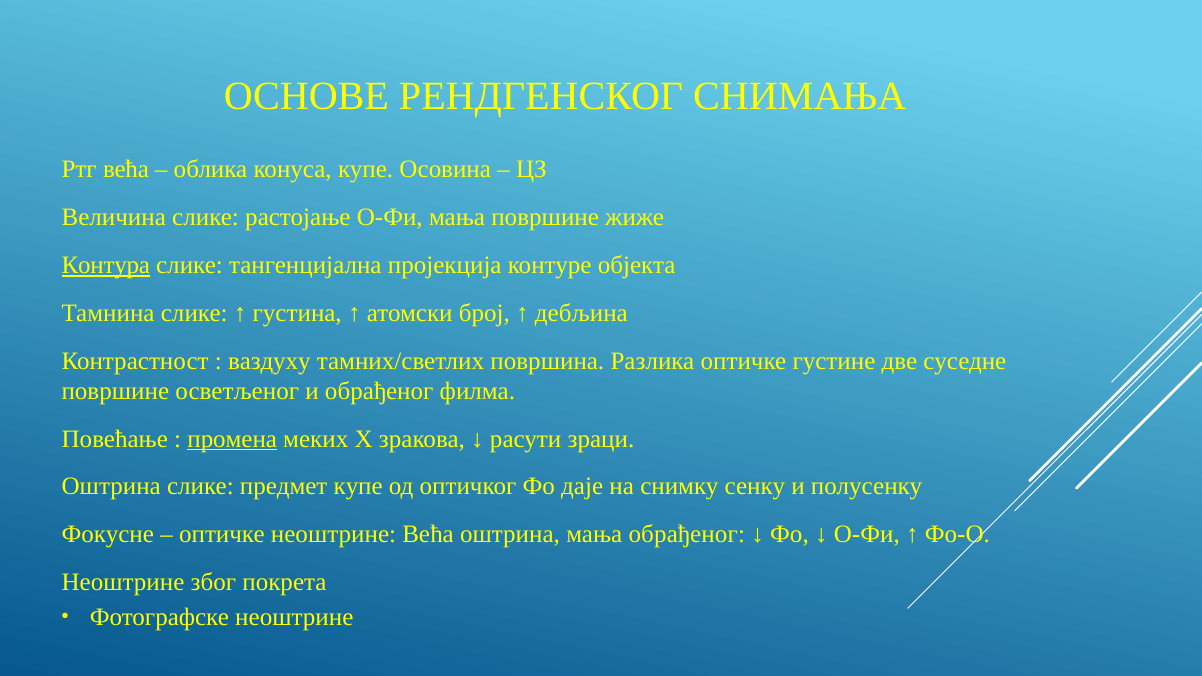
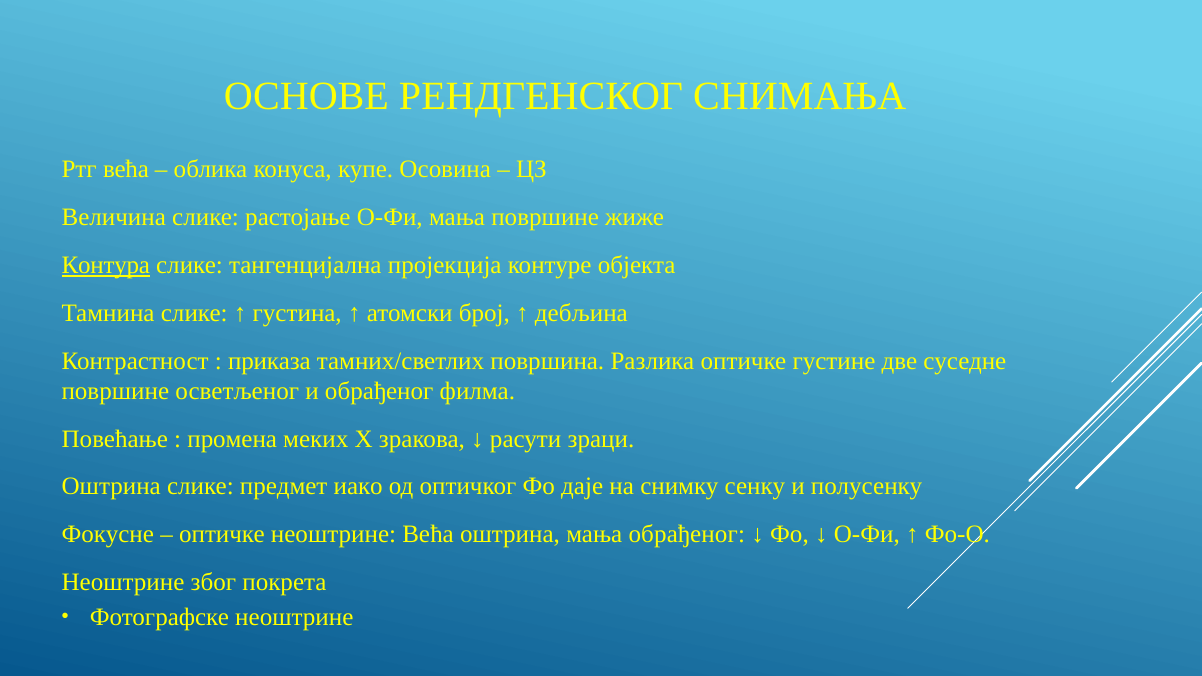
ваздуху: ваздуху -> приказа
промена underline: present -> none
предмет купе: купе -> иако
